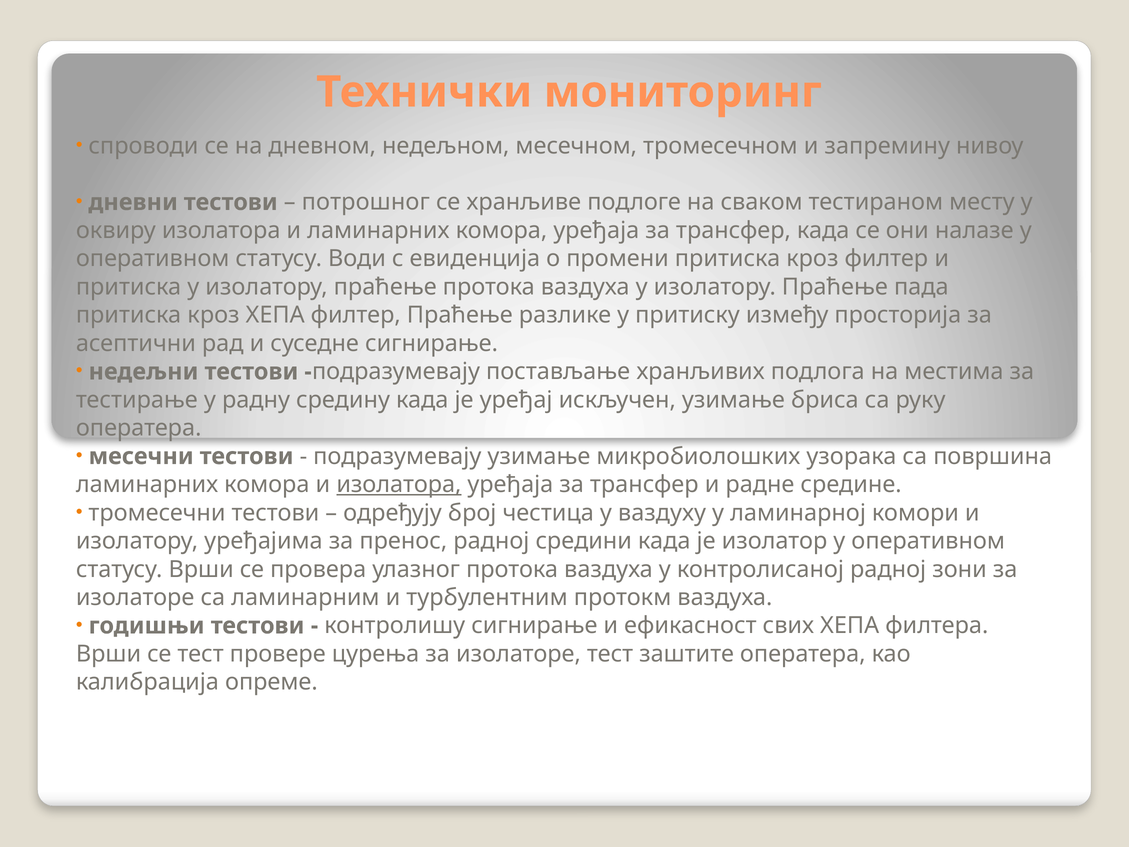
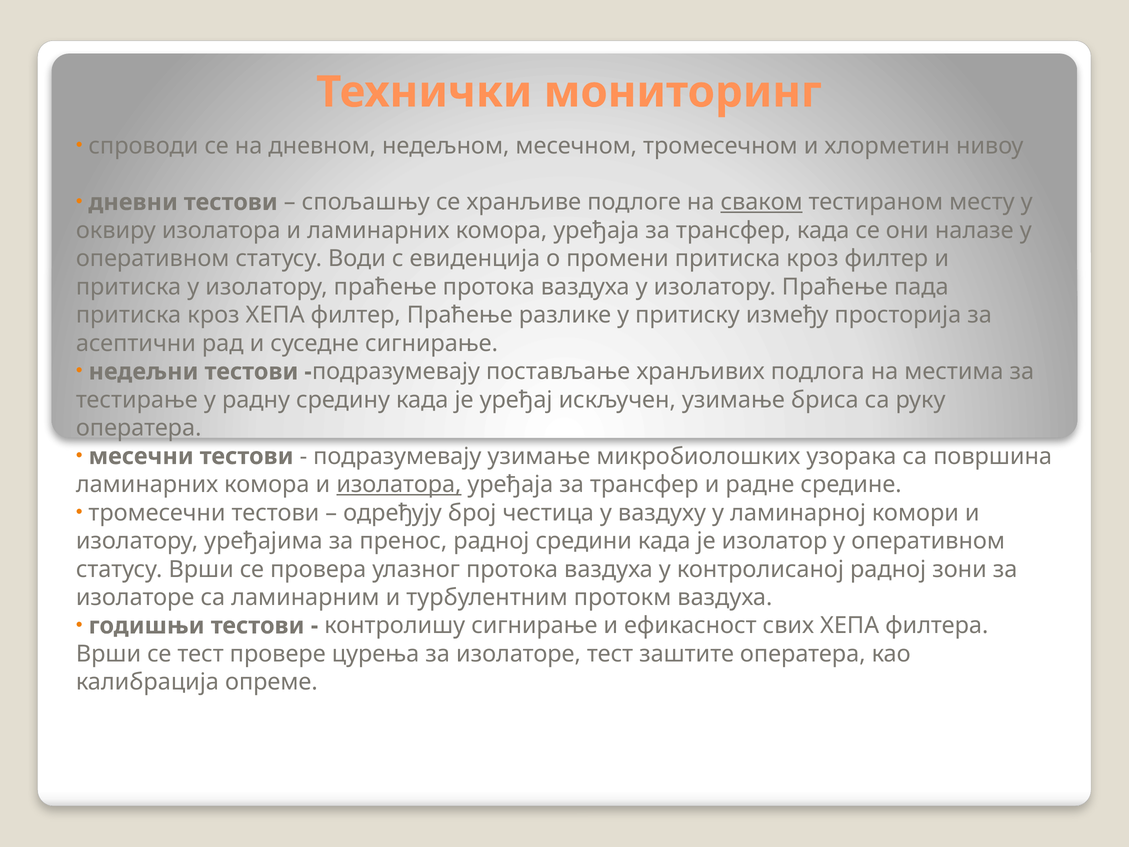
запремину: запремину -> хлорметин
потрошног: потрошног -> спољашњу
сваком underline: none -> present
